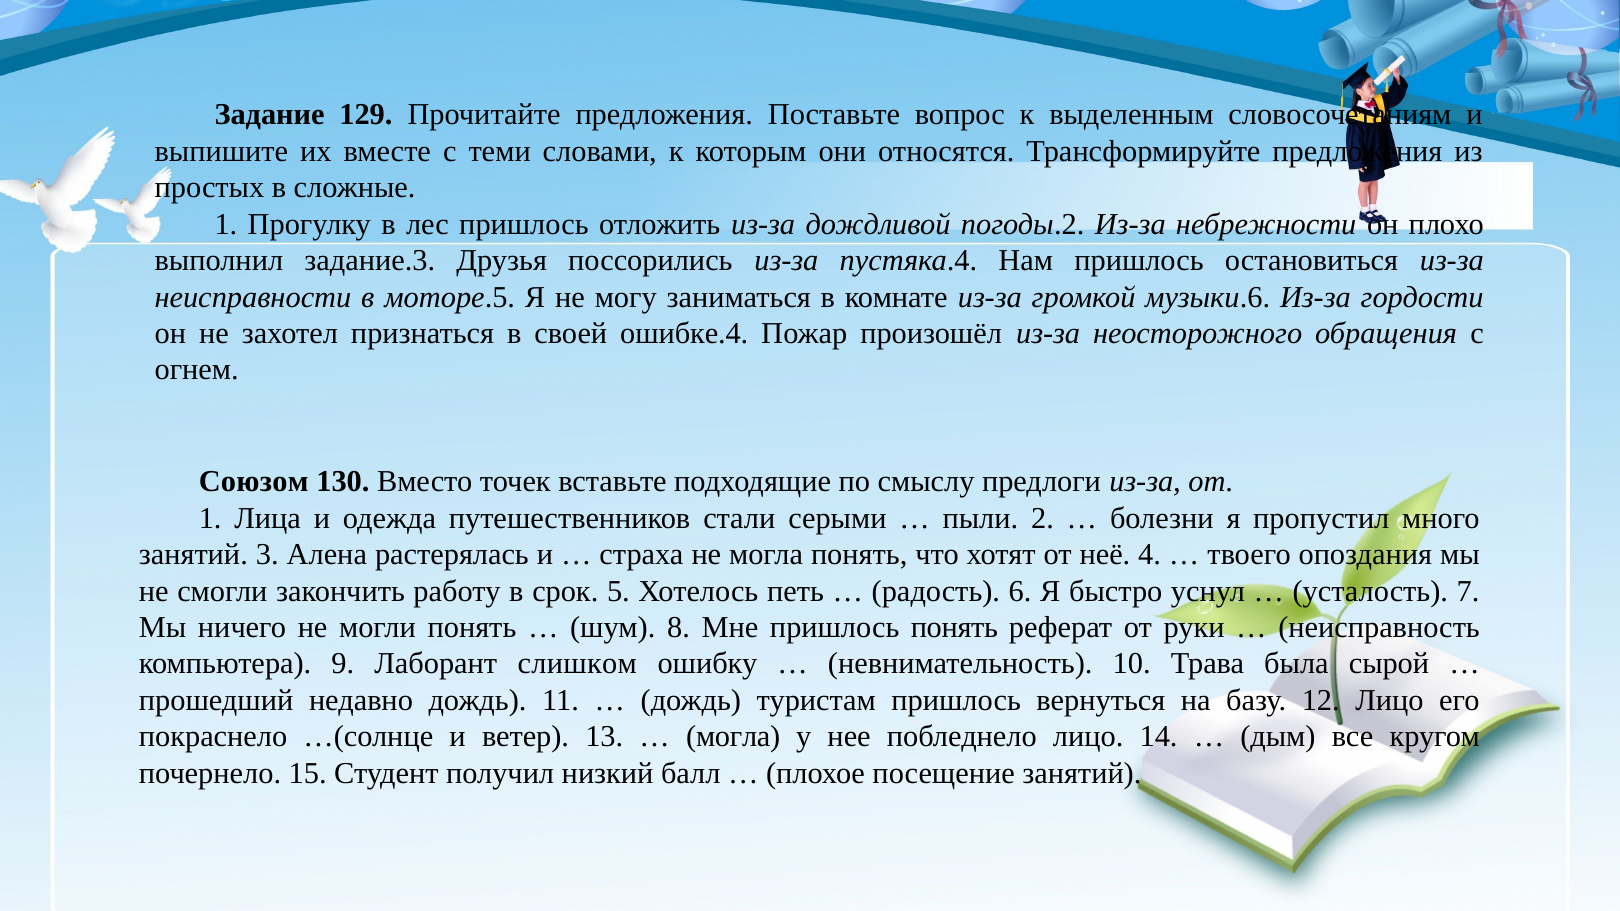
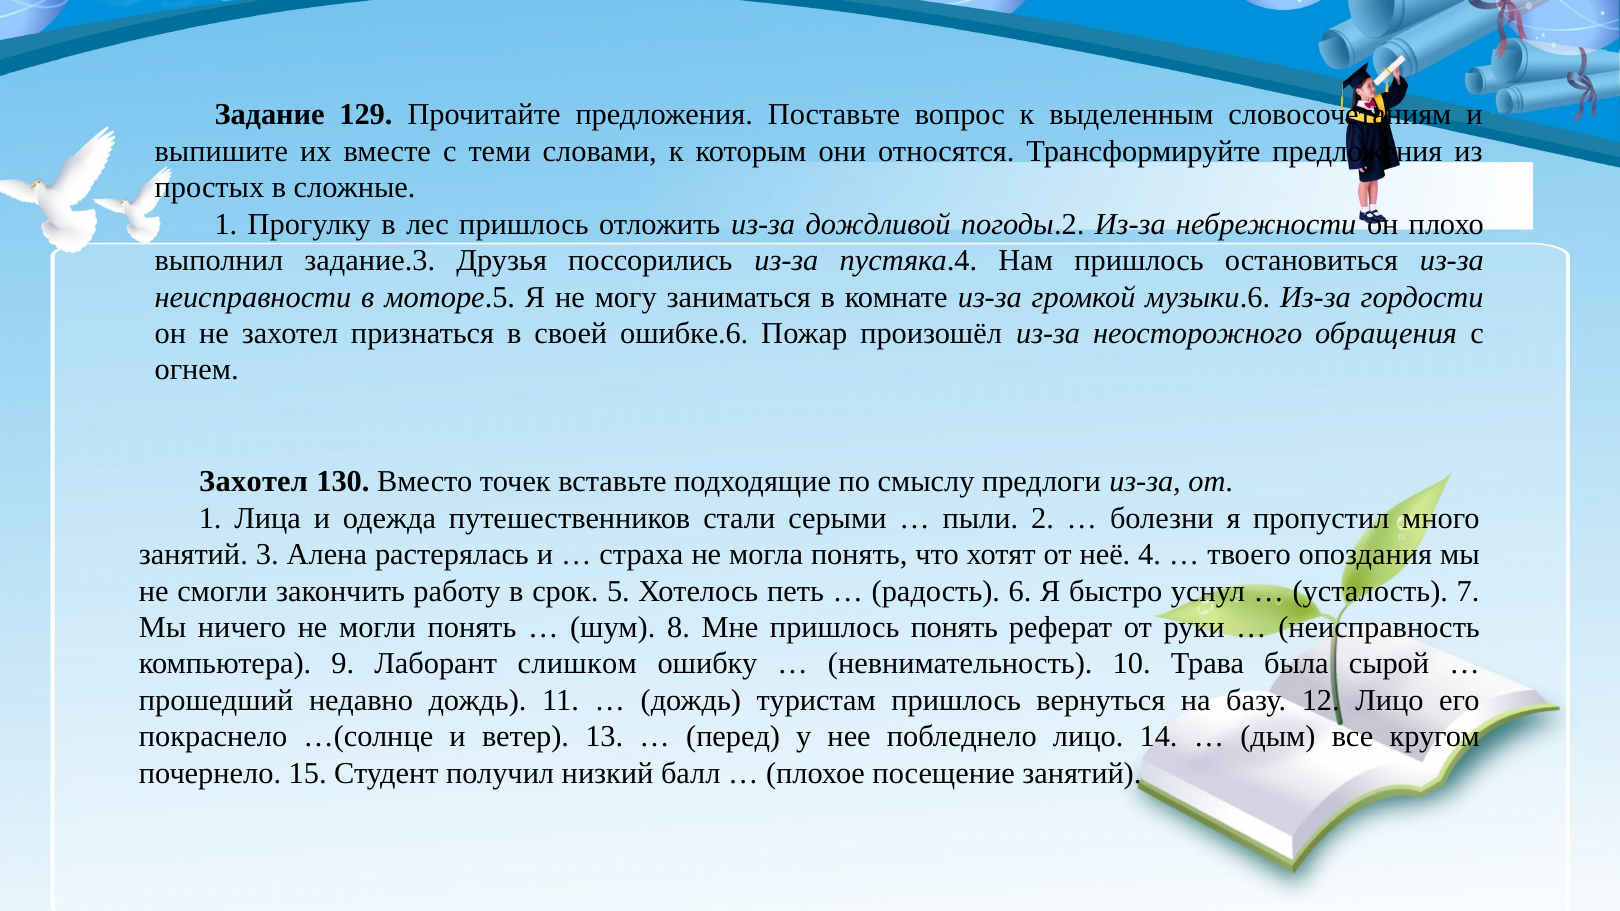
ошибке.4: ошибке.4 -> ошибке.6
Союзом at (254, 482): Союзом -> Захотел
могла at (733, 737): могла -> перед
